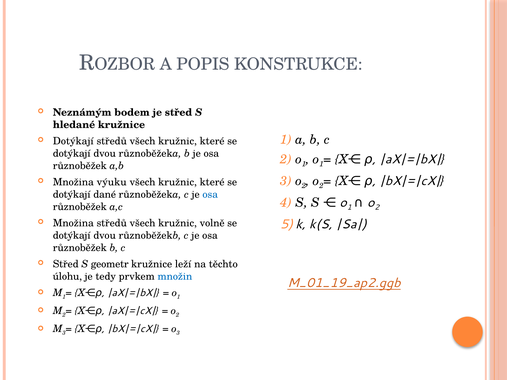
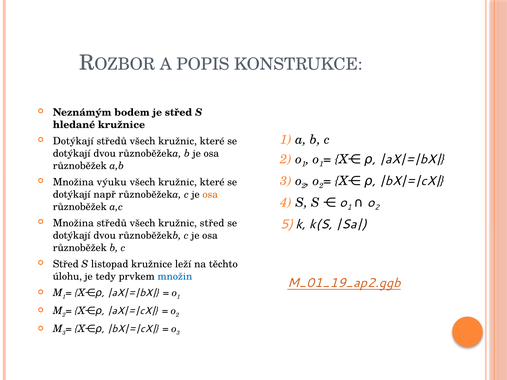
dané: dané -> např
osa at (210, 195) colour: blue -> orange
kružnic volně: volně -> střed
geometr: geometr -> listopad
